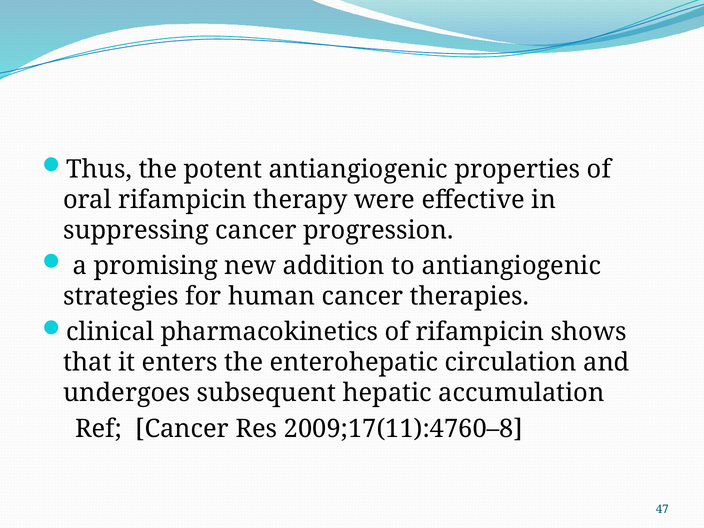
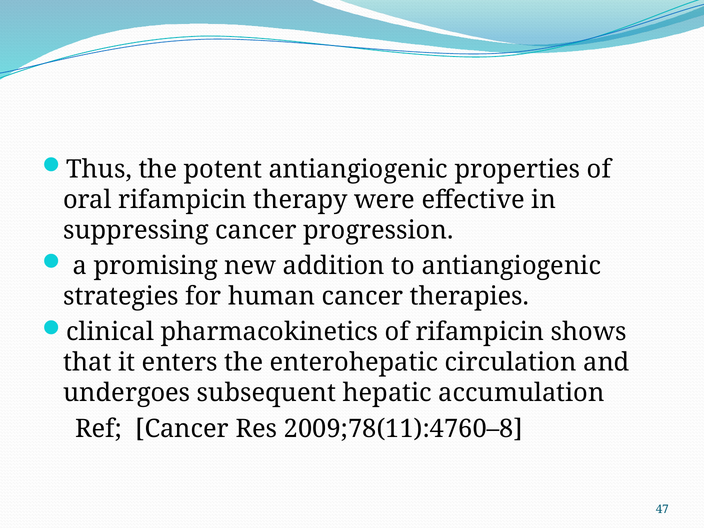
2009;17(11):4760–8: 2009;17(11):4760–8 -> 2009;78(11):4760–8
